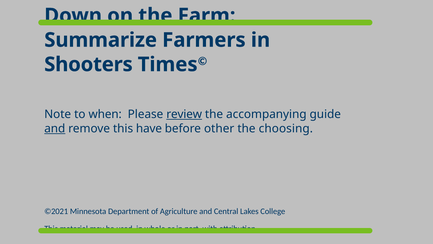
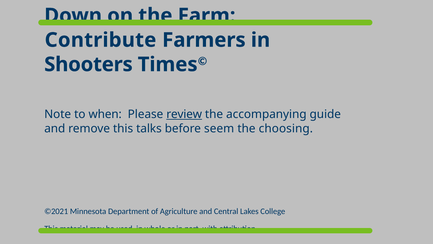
Summarize: Summarize -> Contribute
and at (55, 128) underline: present -> none
have: have -> talks
other: other -> seem
